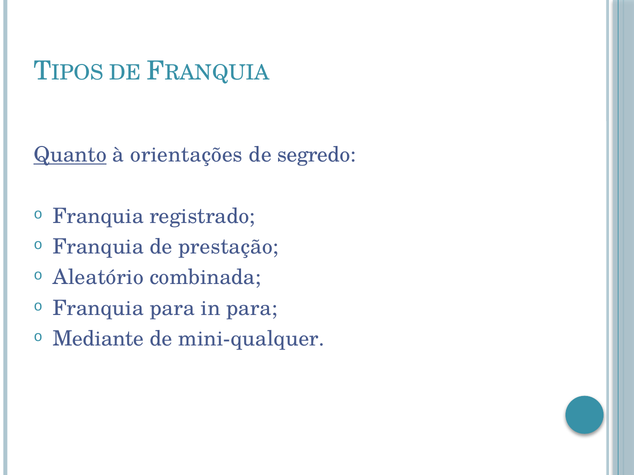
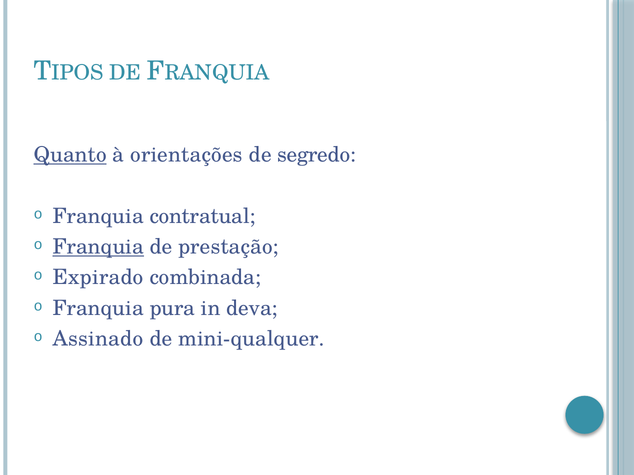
registrado: registrado -> contratual
Franquia at (98, 247) underline: none -> present
Aleatório: Aleatório -> Expirado
Franquia para: para -> pura
in para: para -> deva
Mediante: Mediante -> Assinado
